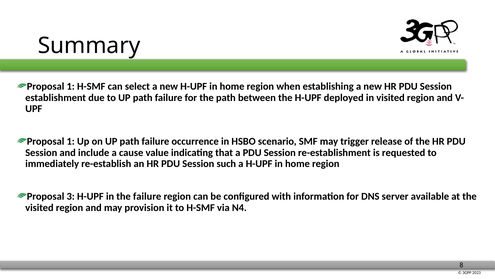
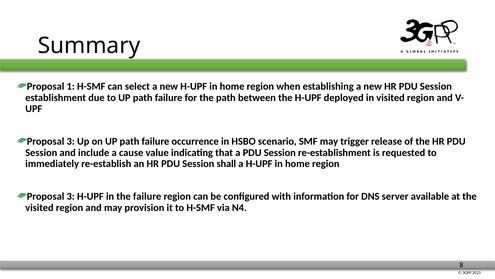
1 at (71, 141): 1 -> 3
such: such -> shall
